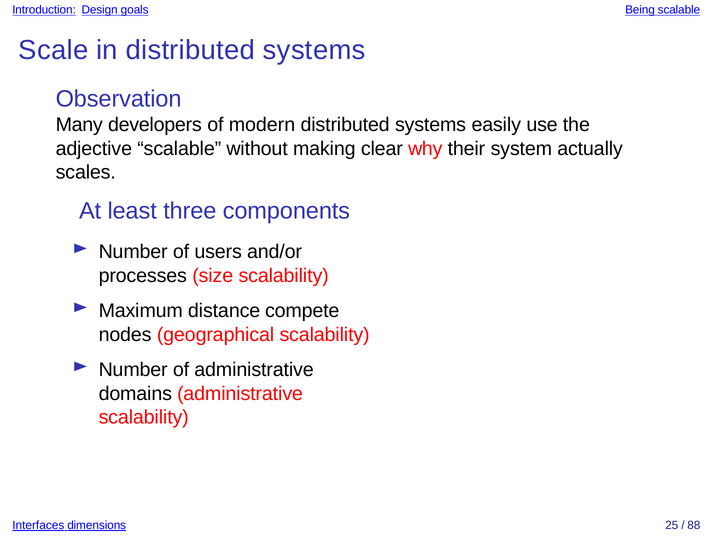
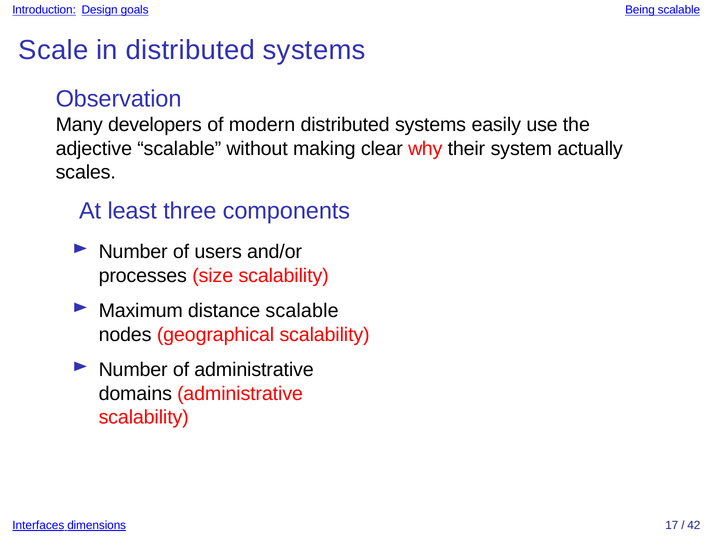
distance compete: compete -> scalable
25: 25 -> 17
88: 88 -> 42
